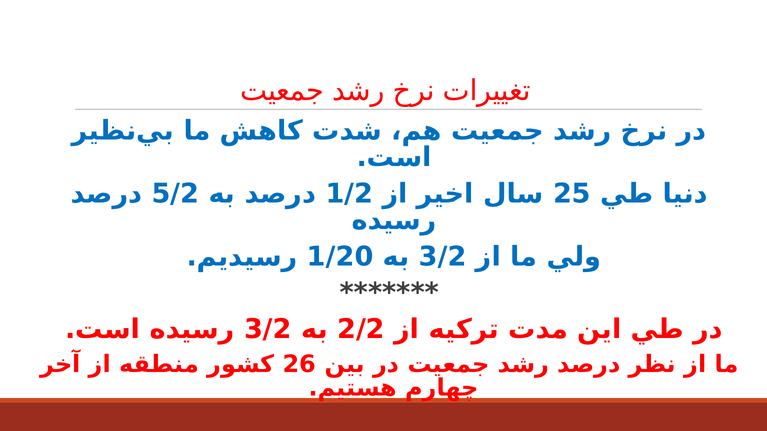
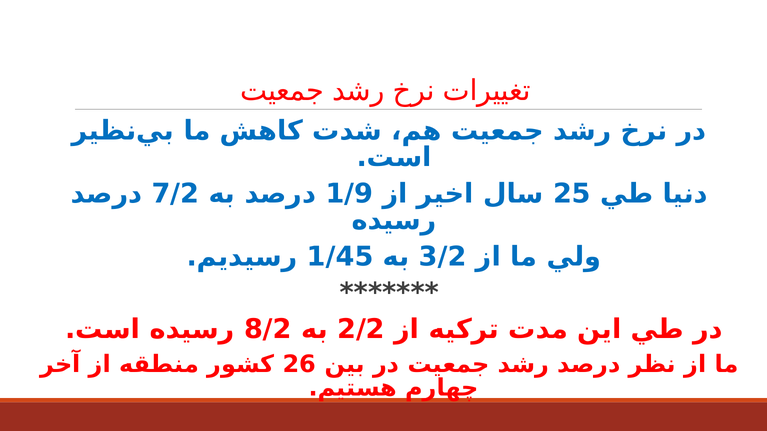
5/2: 5/2 -> 7/2
1/2: 1/2 -> 1/9
1/20: 1/20 -> 1/45
3/2 at (268, 330): 3/2 -> 8/2
